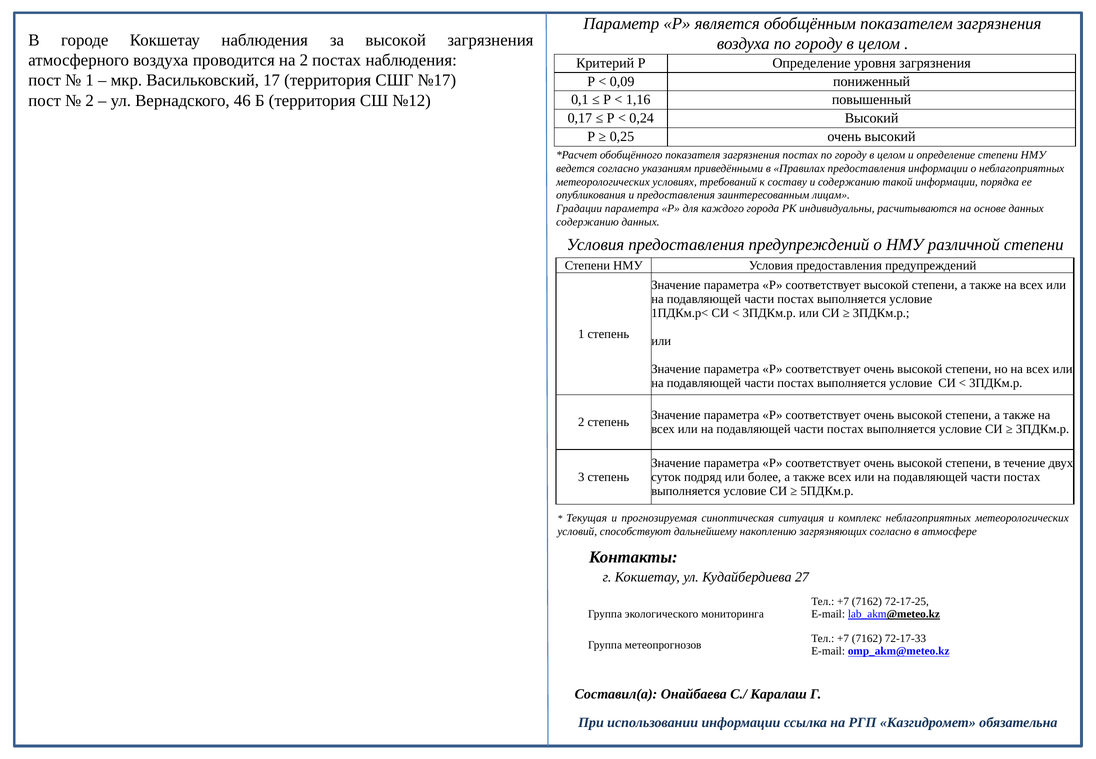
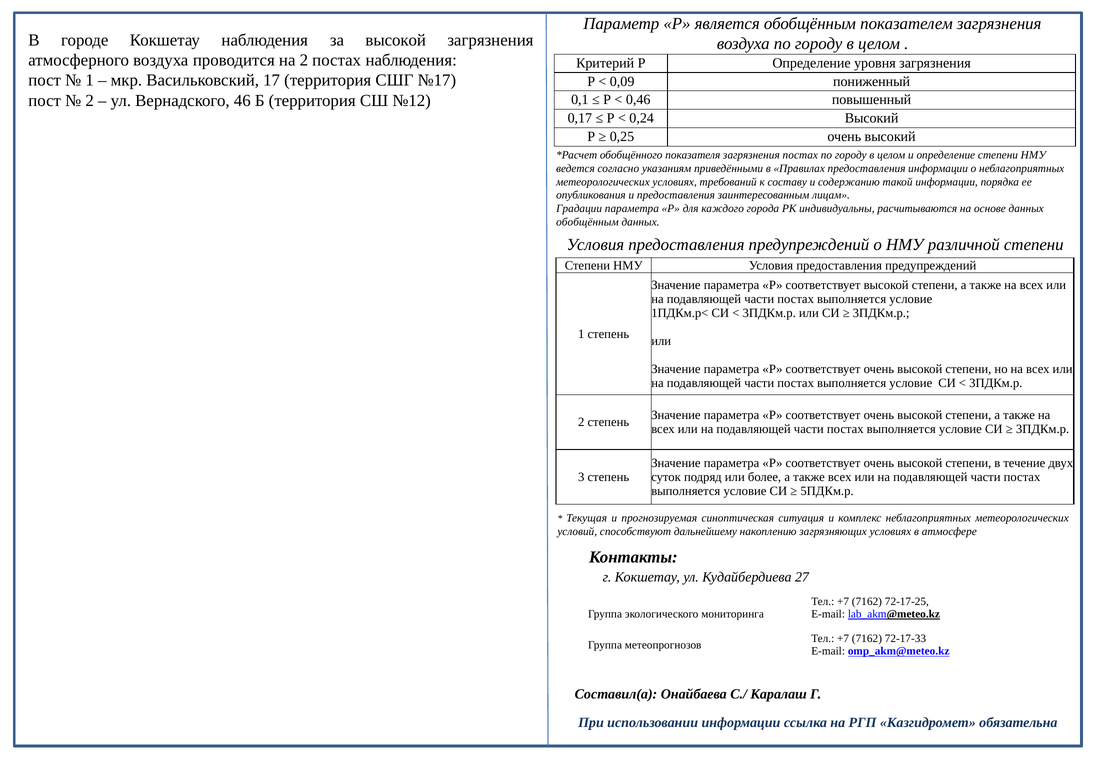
1,16: 1,16 -> 0,46
содержанию at (587, 222): содержанию -> обобщённым
загрязняющих согласно: согласно -> условиях
